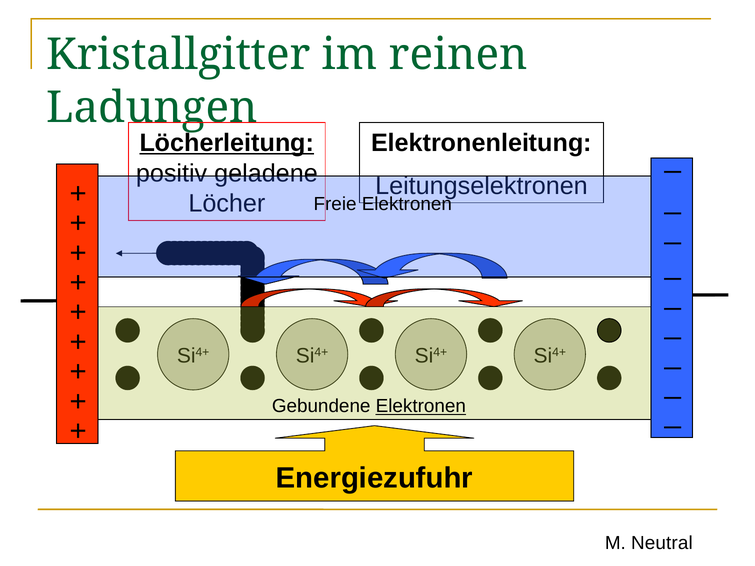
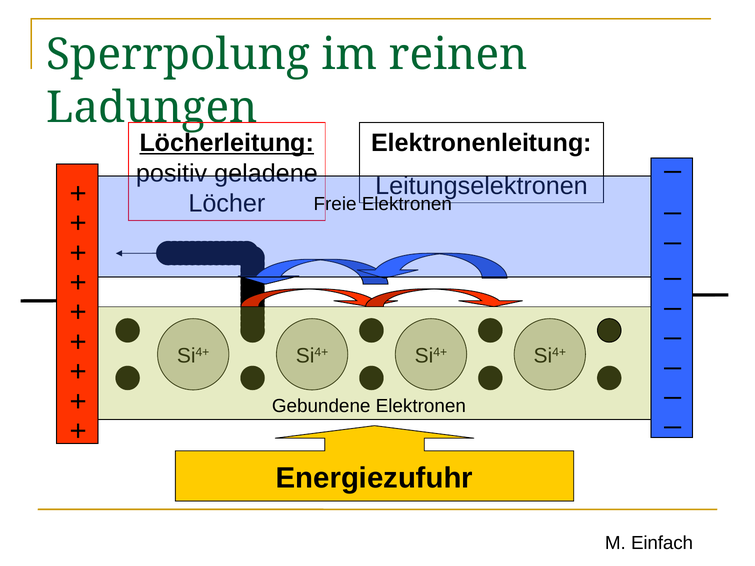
Kristallgitter: Kristallgitter -> Sperrpolung
Elektronen at (421, 406) underline: present -> none
Neutral: Neutral -> Einfach
